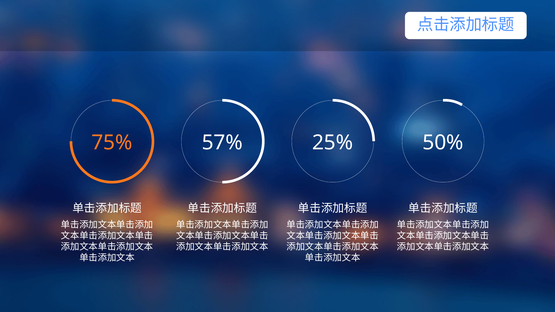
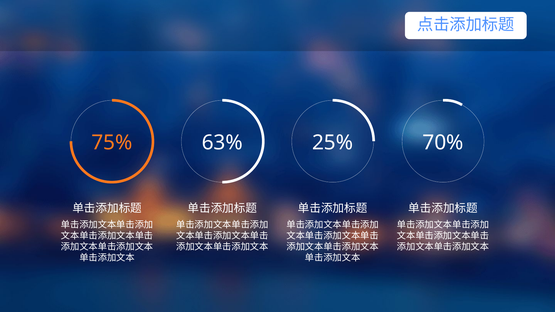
57%: 57% -> 63%
50%: 50% -> 70%
